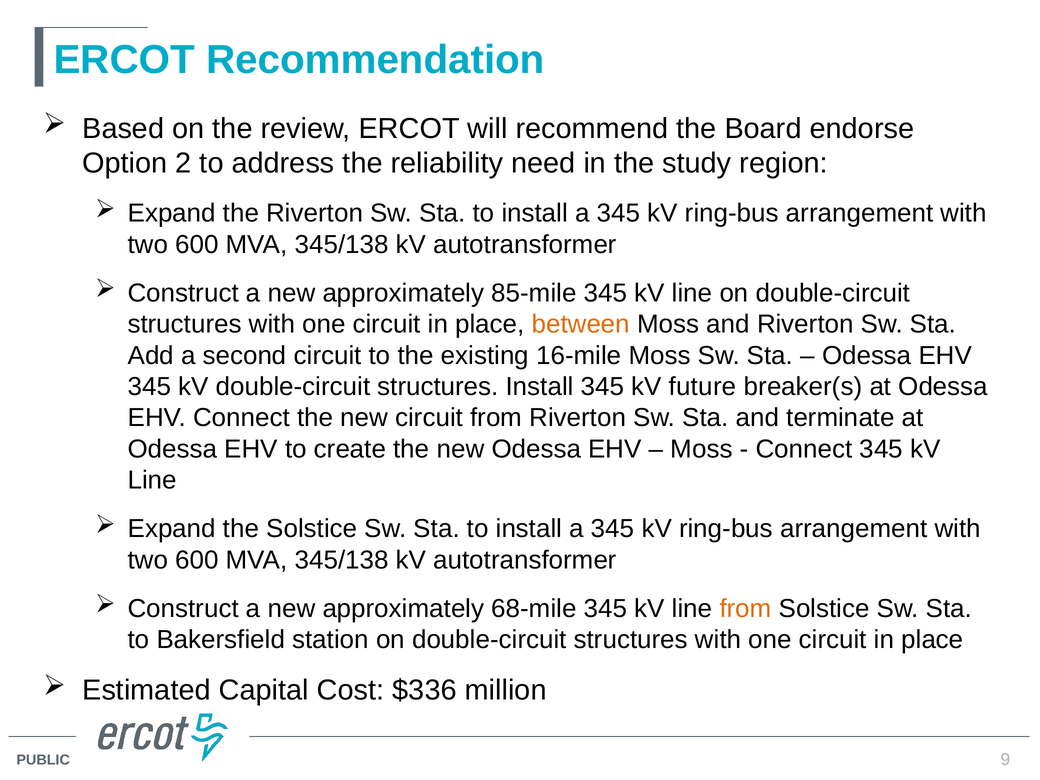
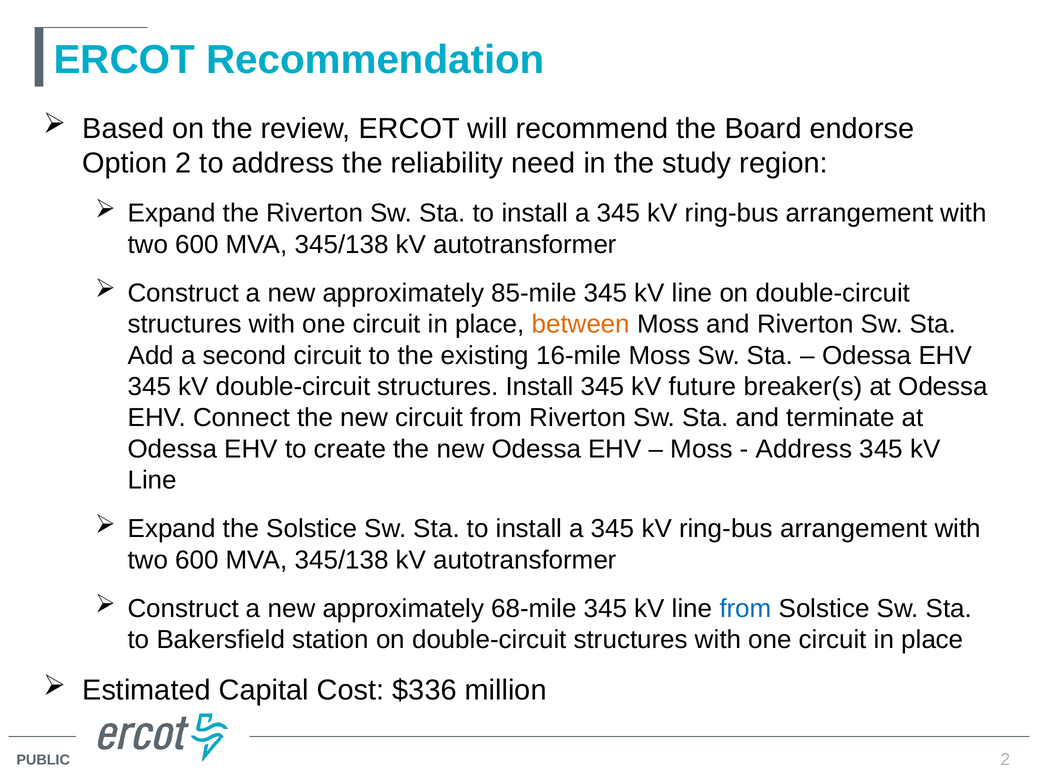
Connect at (804, 449): Connect -> Address
from at (746, 609) colour: orange -> blue
9 at (1005, 760): 9 -> 2
